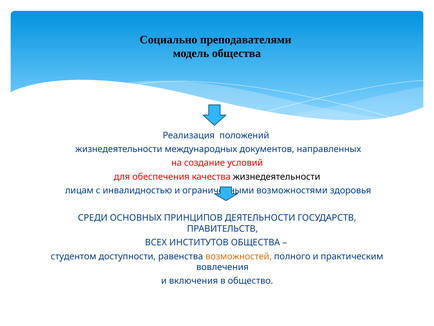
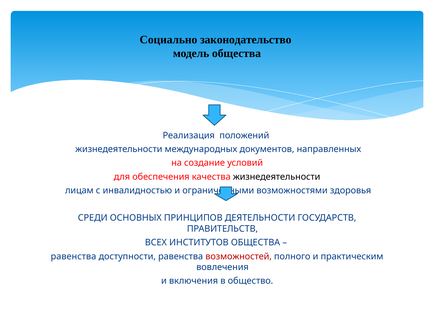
преподавателями: преподавателями -> законодательство
студентом at (74, 256): студентом -> равенства
возможностей colour: orange -> red
